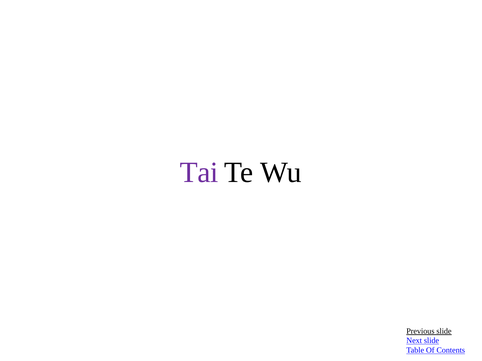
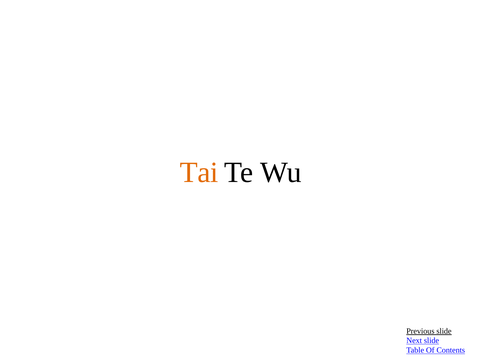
Tai colour: purple -> orange
